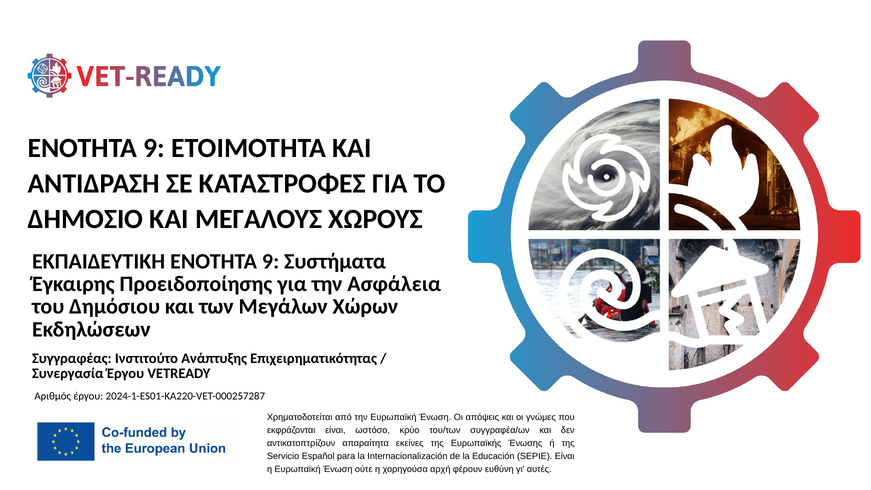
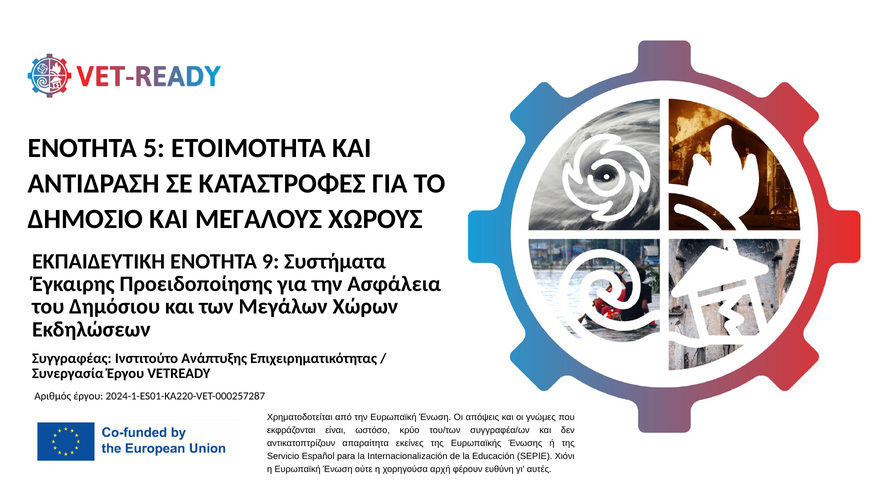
9 at (154, 148): 9 -> 5
SEPIE Είναι: Είναι -> Χιόνι
